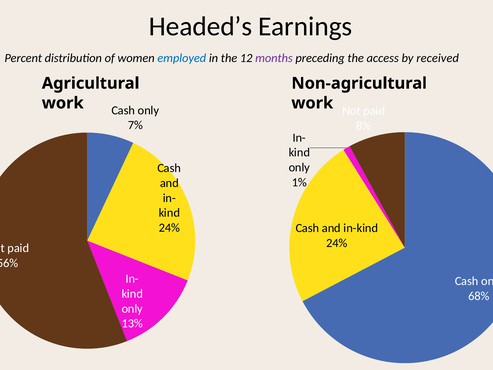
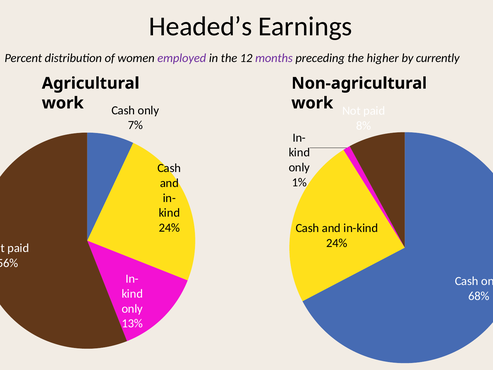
employed colour: blue -> purple
access: access -> higher
received: received -> currently
